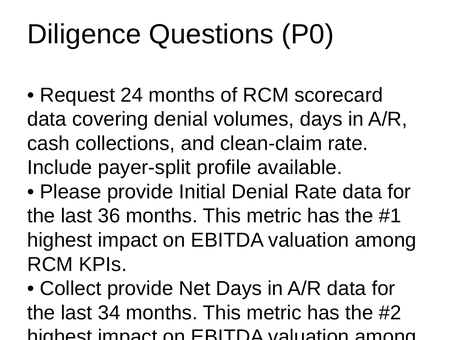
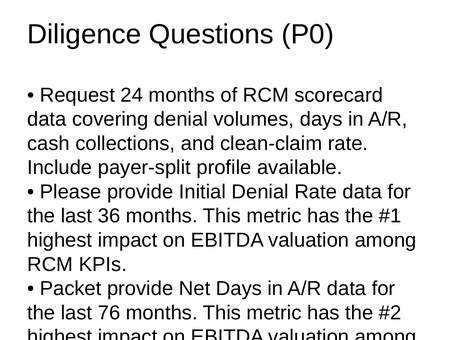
Collect at (71, 289): Collect -> Packet
34: 34 -> 76
